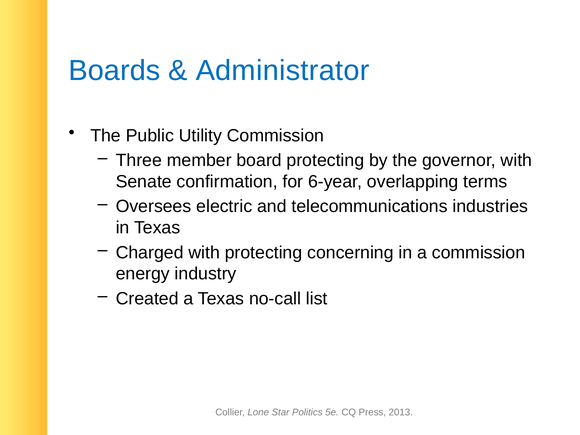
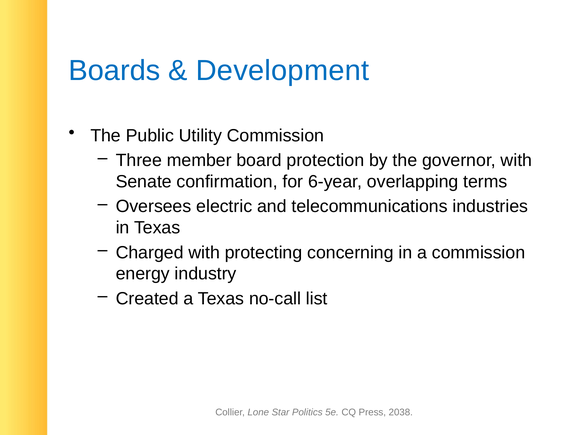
Administrator: Administrator -> Development
board protecting: protecting -> protection
2013: 2013 -> 2038
